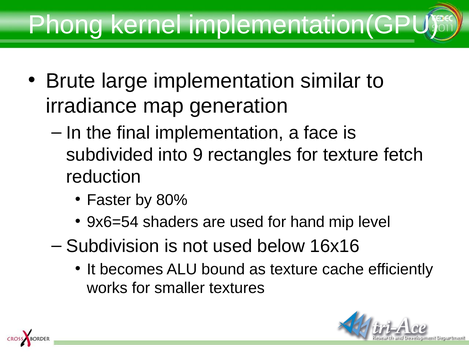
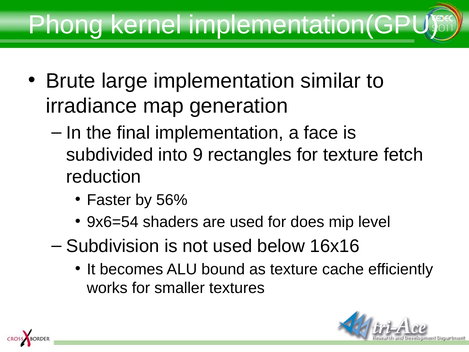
80%: 80% -> 56%
hand: hand -> does
